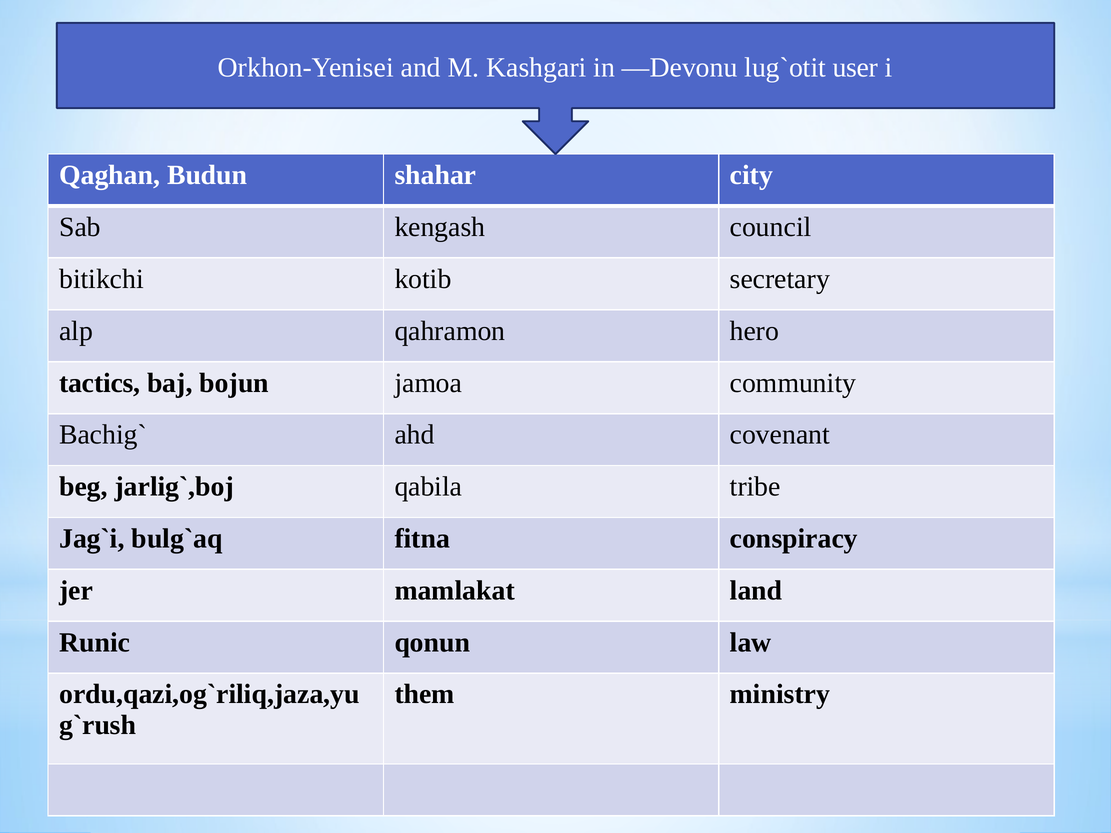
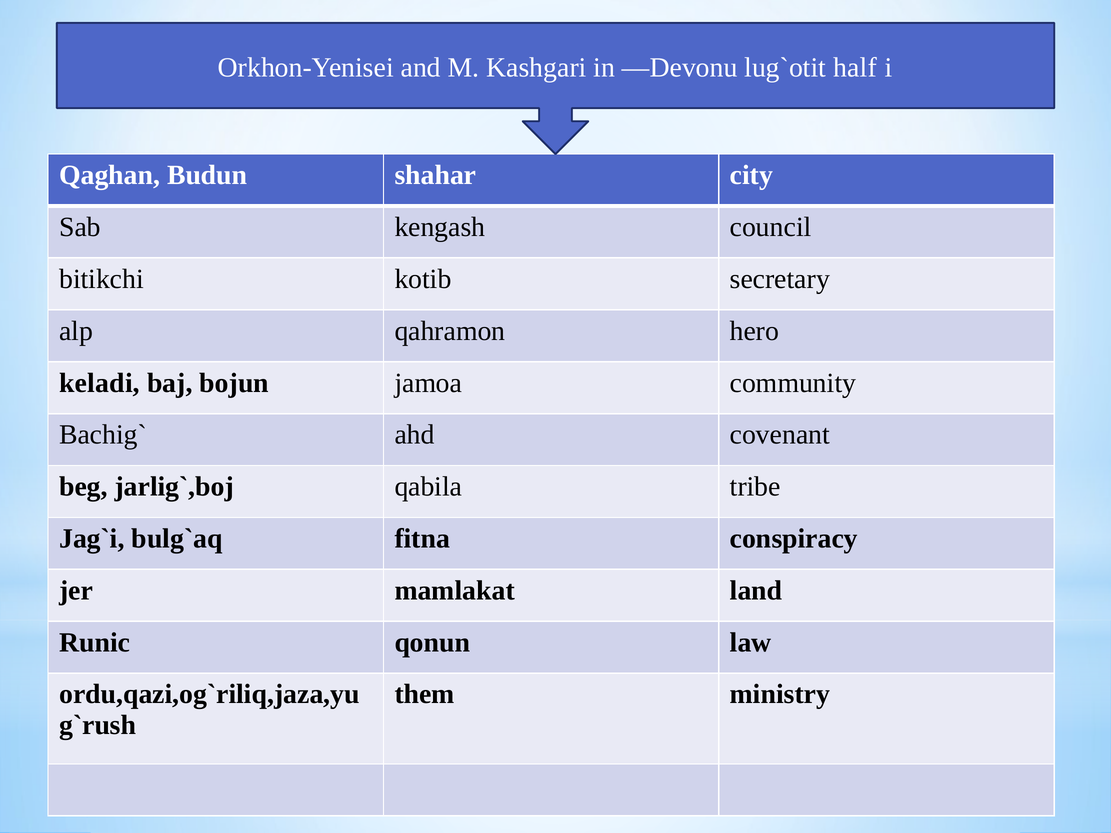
user: user -> half
tactics: tactics -> keladi
